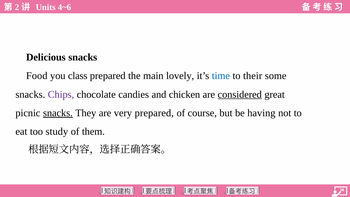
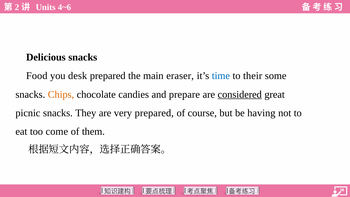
class: class -> desk
lovely: lovely -> eraser
Chips colour: purple -> orange
chicken: chicken -> prepare
snacks at (58, 113) underline: present -> none
study: study -> come
